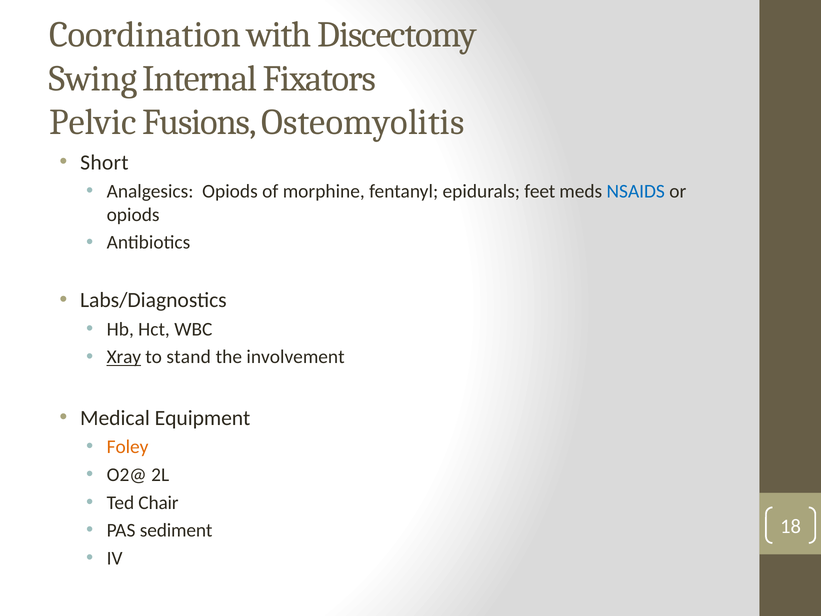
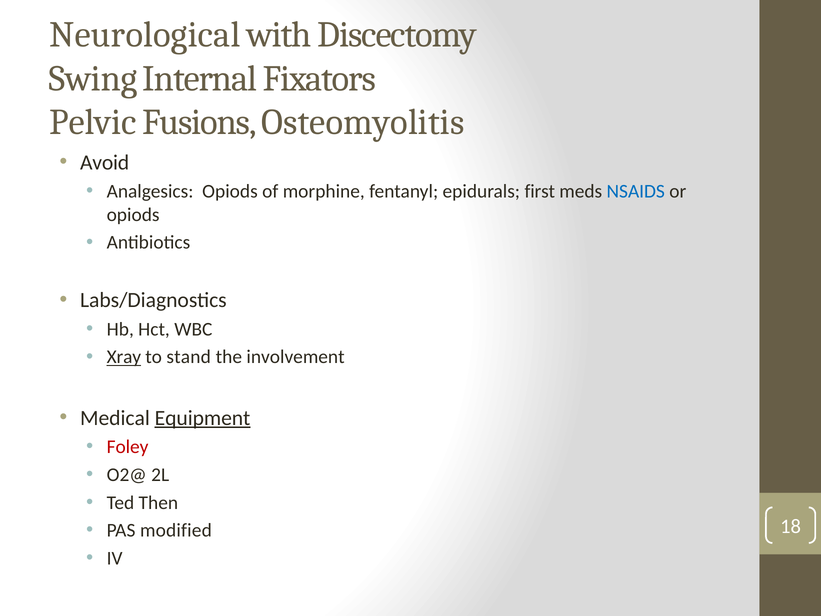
Coordination: Coordination -> Neurological
Short: Short -> Avoid
feet: feet -> first
Equipment underline: none -> present
Foley colour: orange -> red
Chair: Chair -> Then
sediment: sediment -> modified
